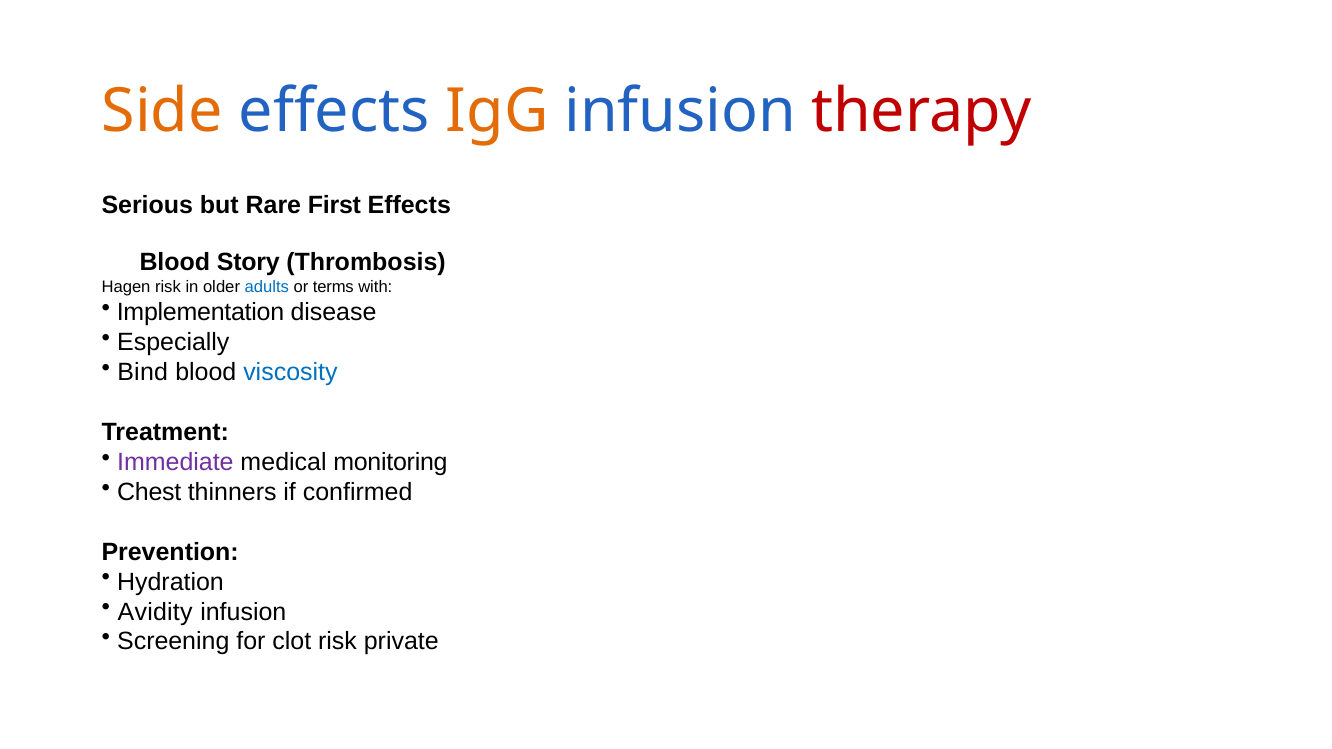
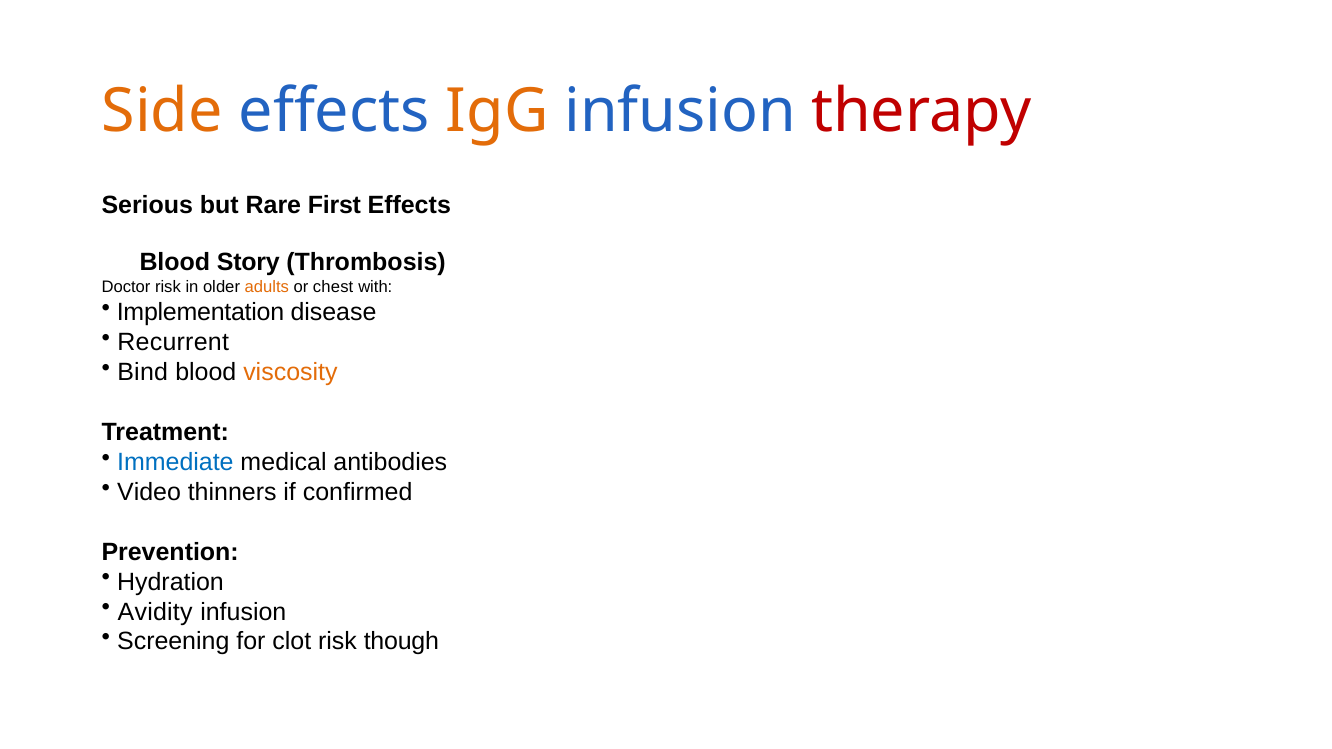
Hagen: Hagen -> Doctor
adults colour: blue -> orange
terms: terms -> chest
Especially: Especially -> Recurrent
viscosity colour: blue -> orange
Immediate colour: purple -> blue
monitoring: monitoring -> antibodies
Chest: Chest -> Video
private: private -> though
